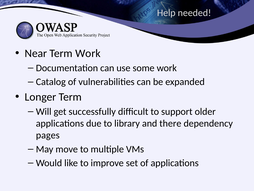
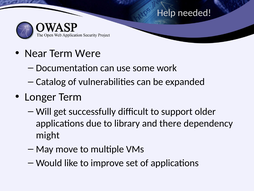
Term Work: Work -> Were
pages: pages -> might
